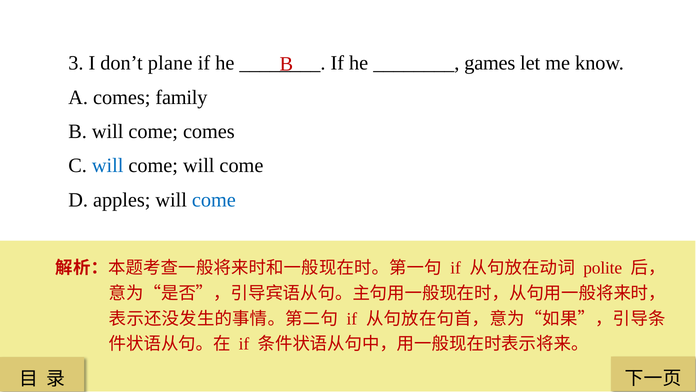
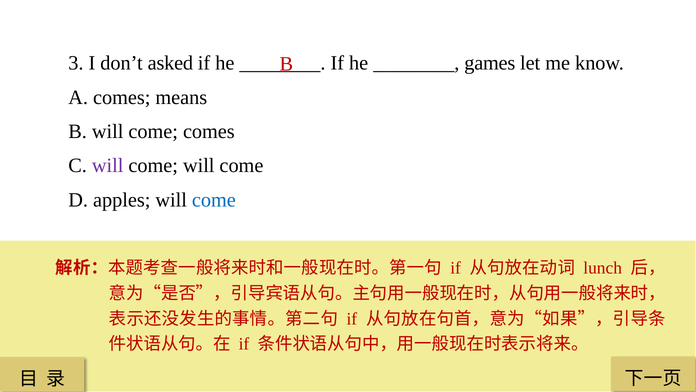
plane: plane -> asked
family: family -> means
will at (108, 165) colour: blue -> purple
polite: polite -> lunch
